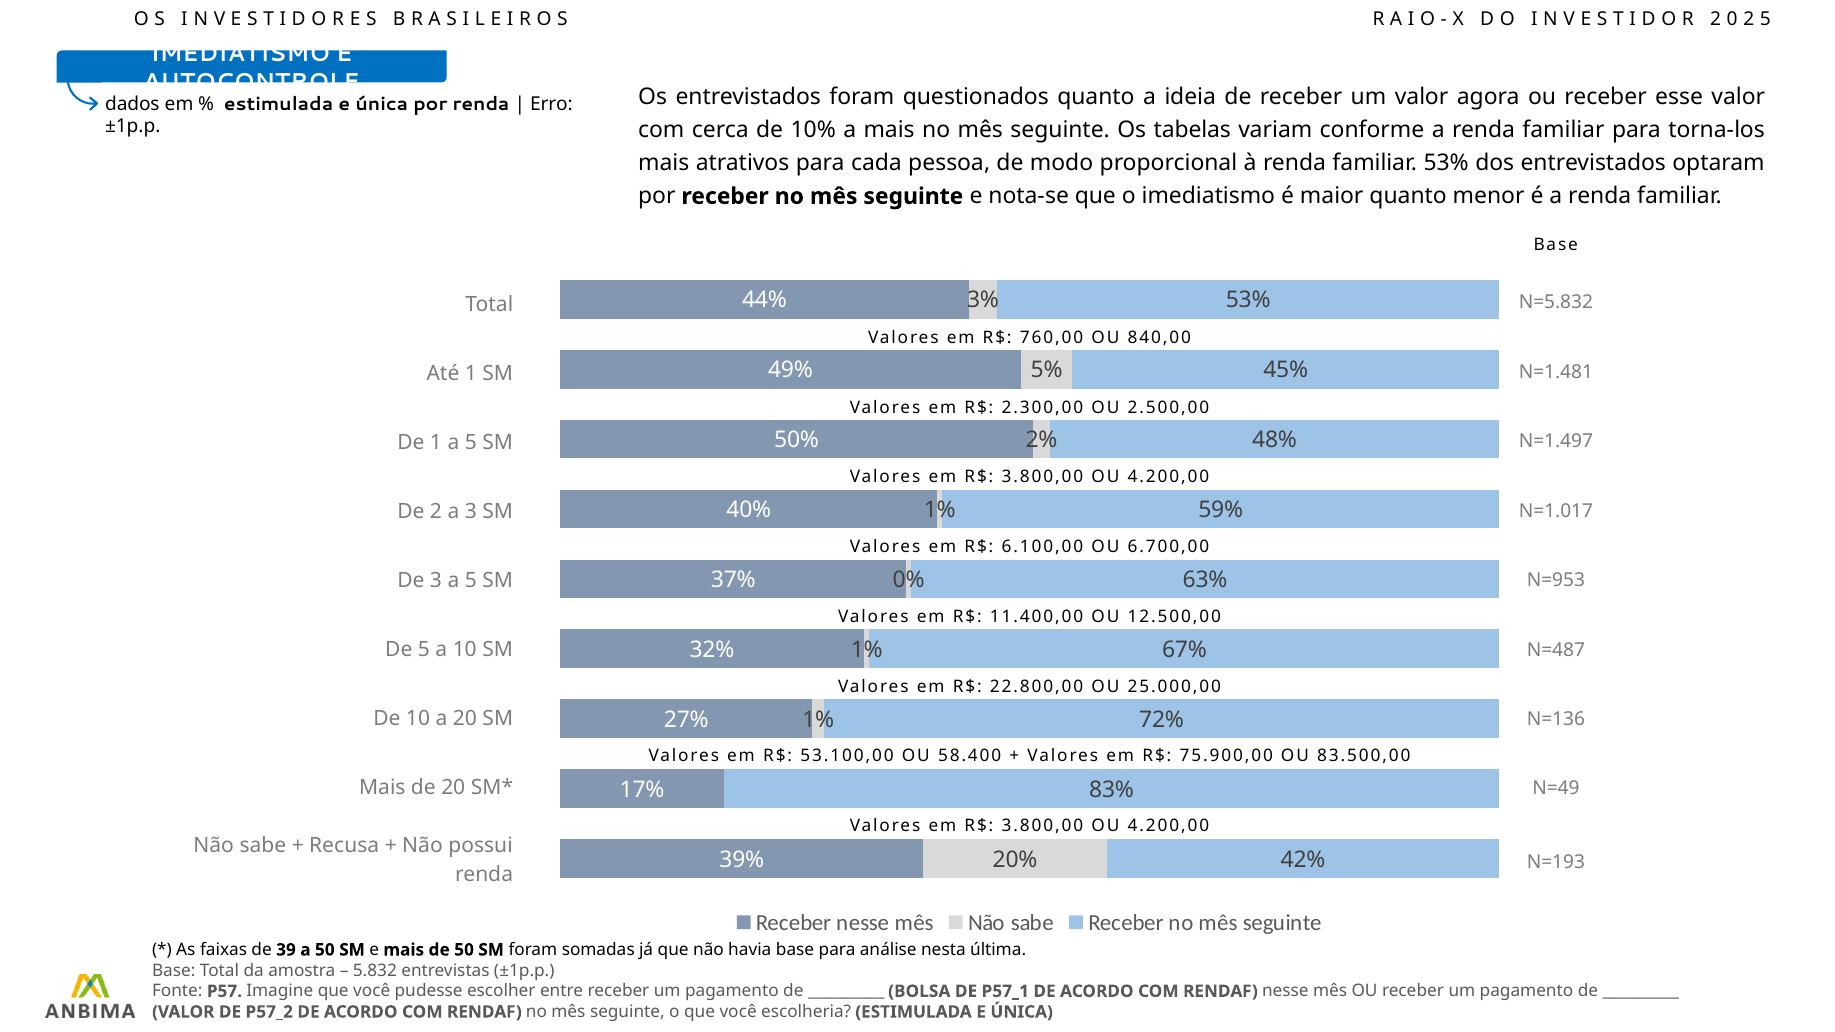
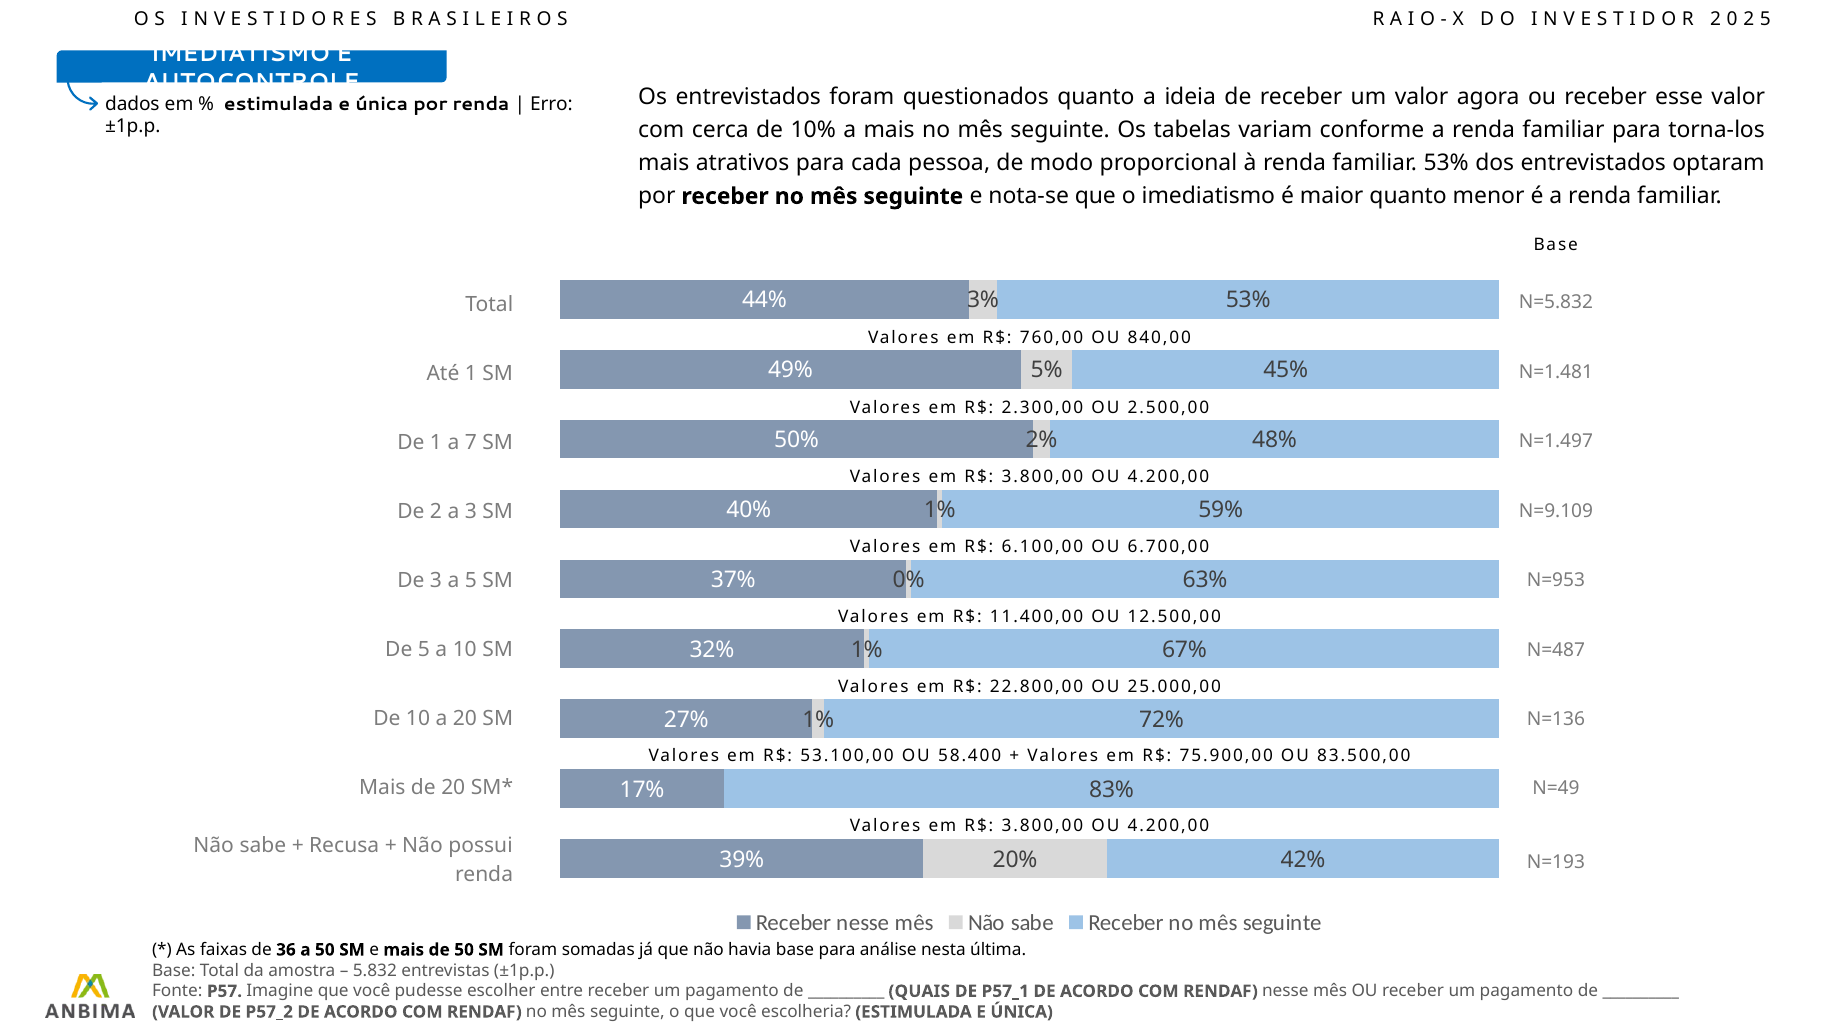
1 a 5: 5 -> 7
N=1.017: N=1.017 -> N=9.109
39: 39 -> 36
BOLSA: BOLSA -> QUAIS
